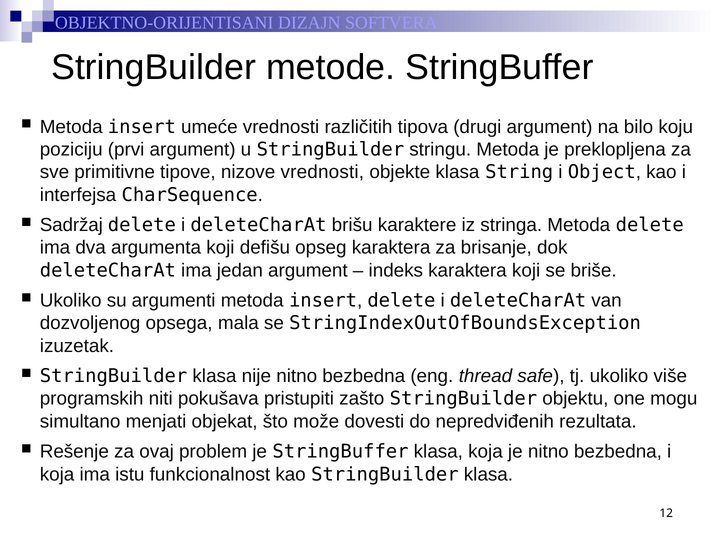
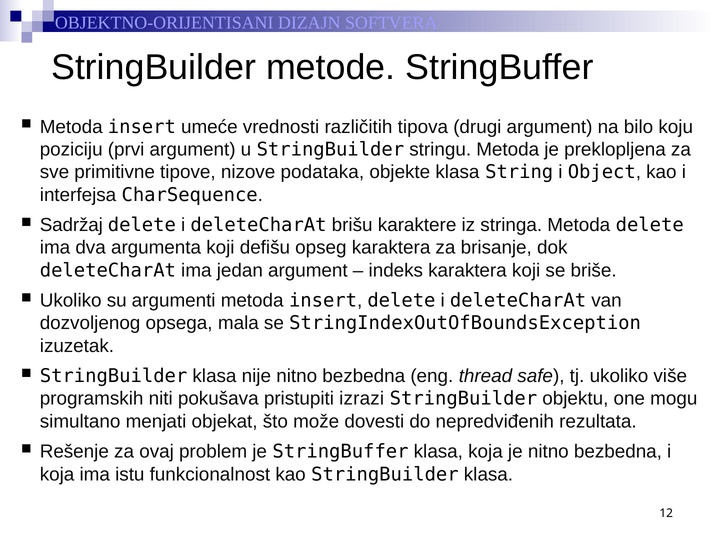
nizove vrednosti: vrednosti -> podataka
zašto: zašto -> izrazi
